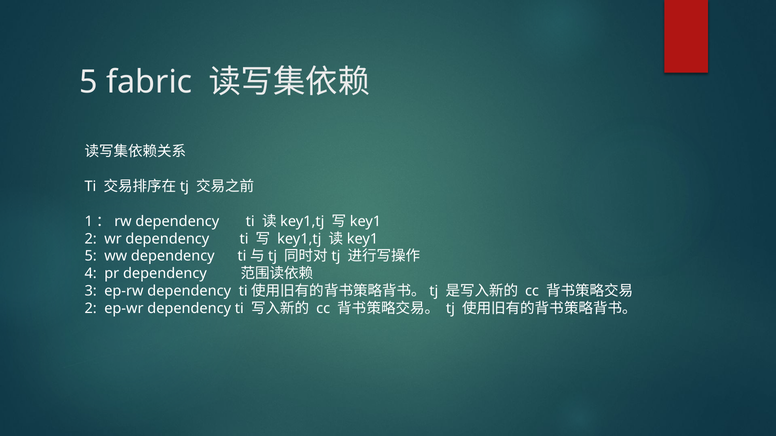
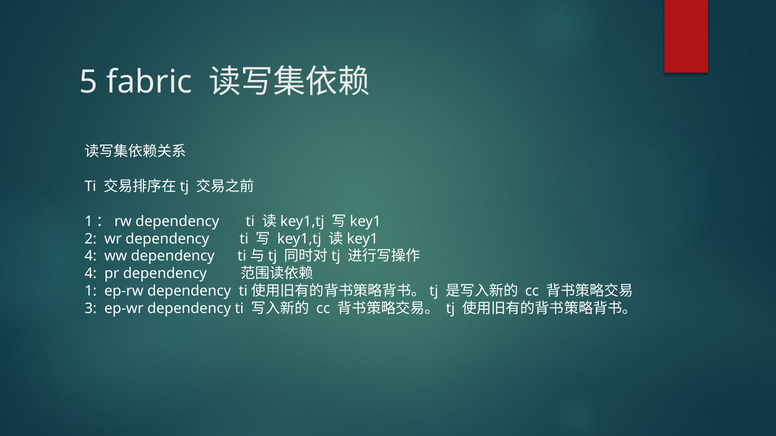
5 at (91, 256): 5 -> 4
3: 3 -> 1
2 at (91, 309): 2 -> 3
